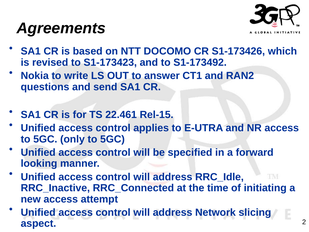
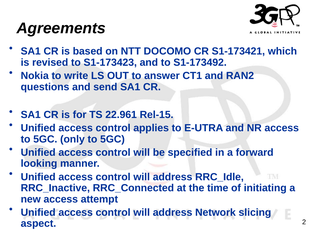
S1-173426: S1-173426 -> S1-173421
22.461: 22.461 -> 22.961
